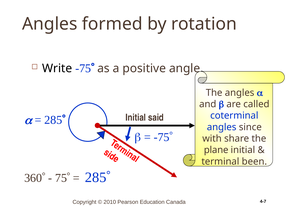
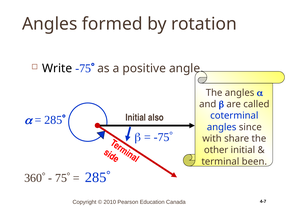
said: said -> also
plane: plane -> other
